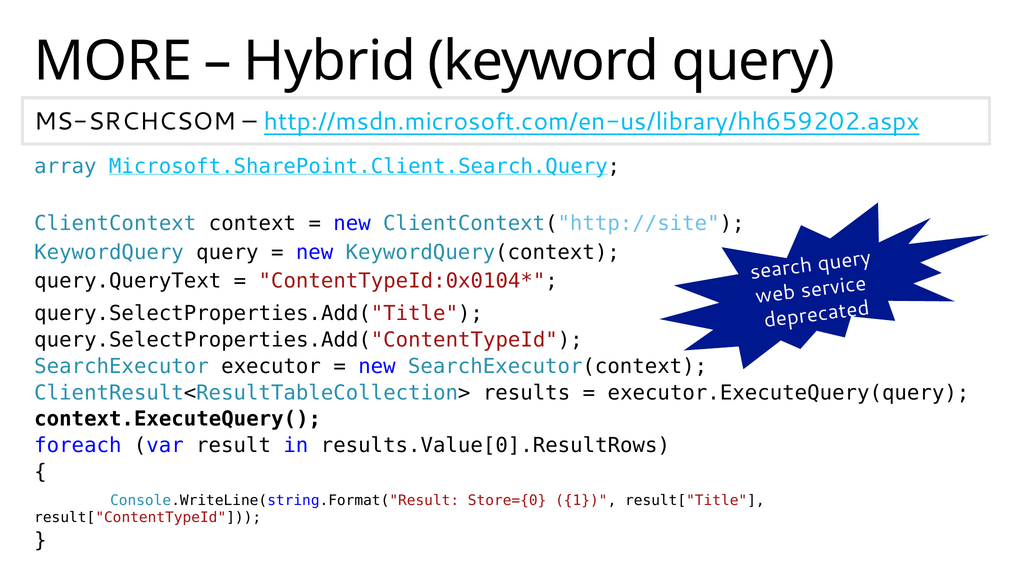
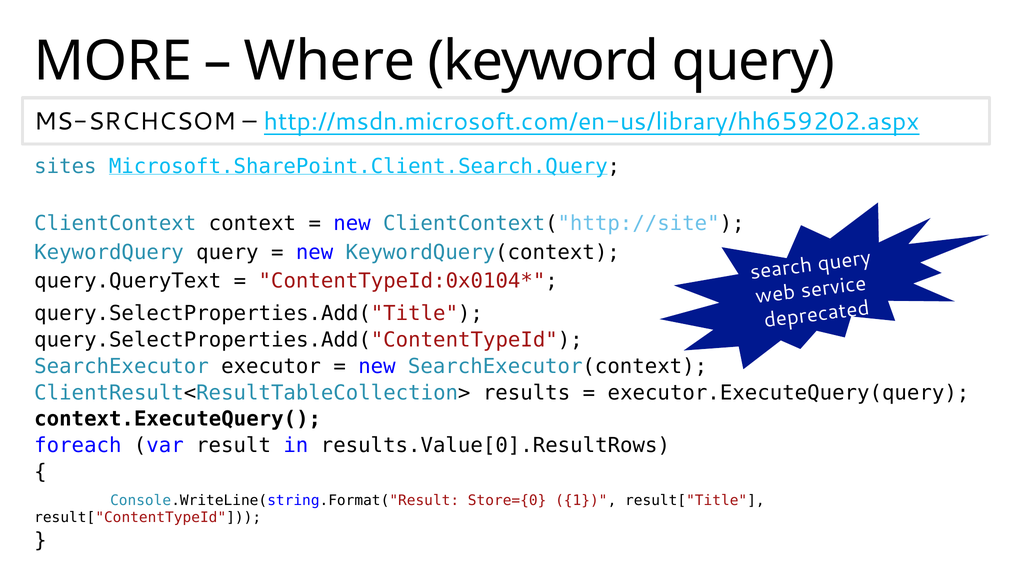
Hybrid: Hybrid -> Where
array: array -> sites
